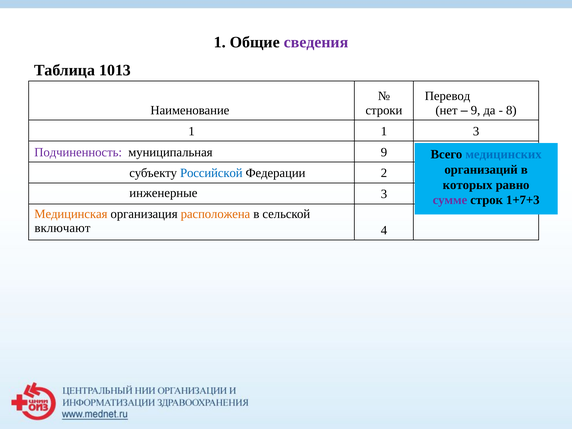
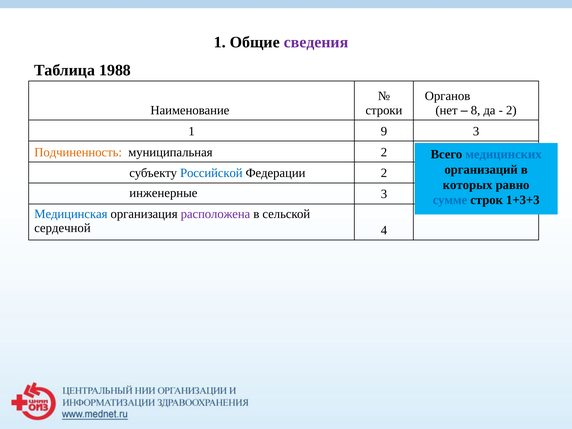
1013: 1013 -> 1988
Перевод: Перевод -> Органов
9 at (476, 110): 9 -> 8
8 at (511, 110): 8 -> 2
1 1: 1 -> 9
Подчиненность colour: purple -> orange
муниципальная 9: 9 -> 2
сумме colour: purple -> blue
1+7+3: 1+7+3 -> 1+3+3
Медицинская colour: orange -> blue
расположена colour: orange -> purple
включают: включают -> сердечной
